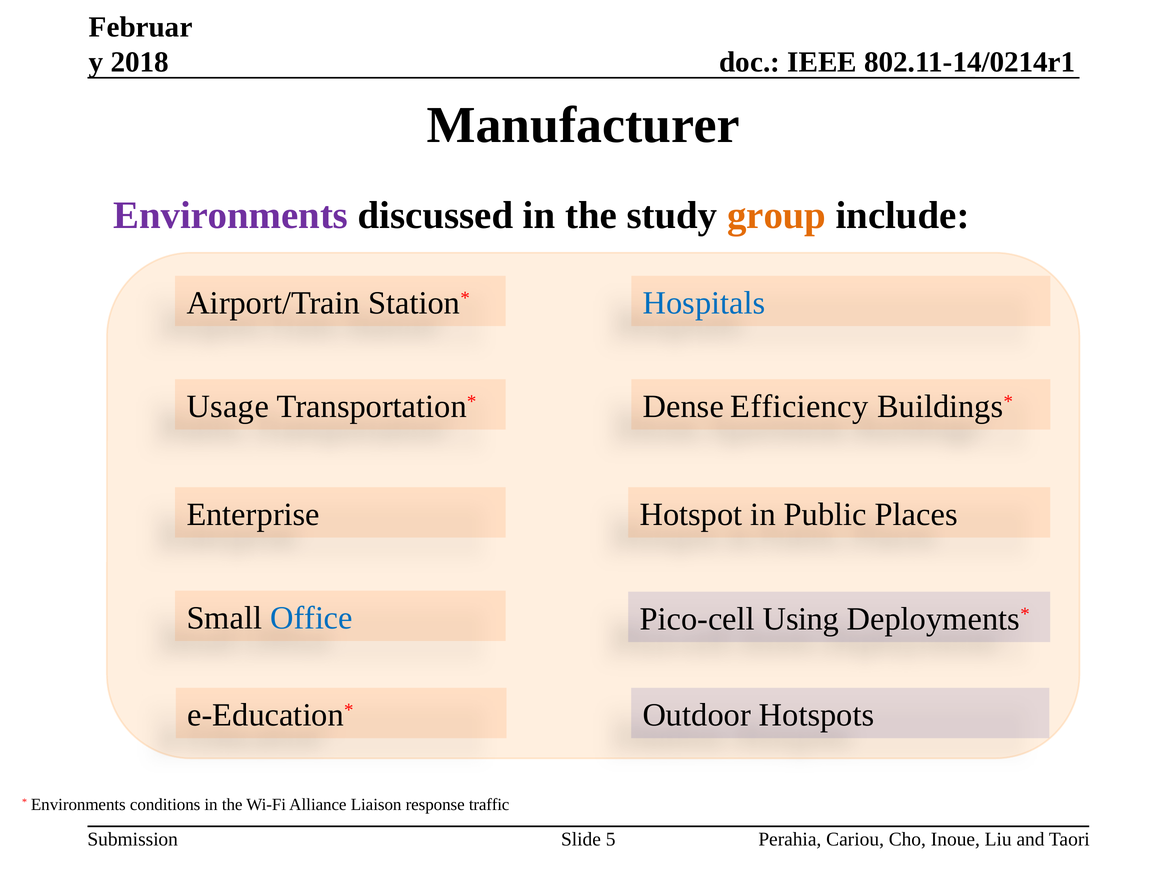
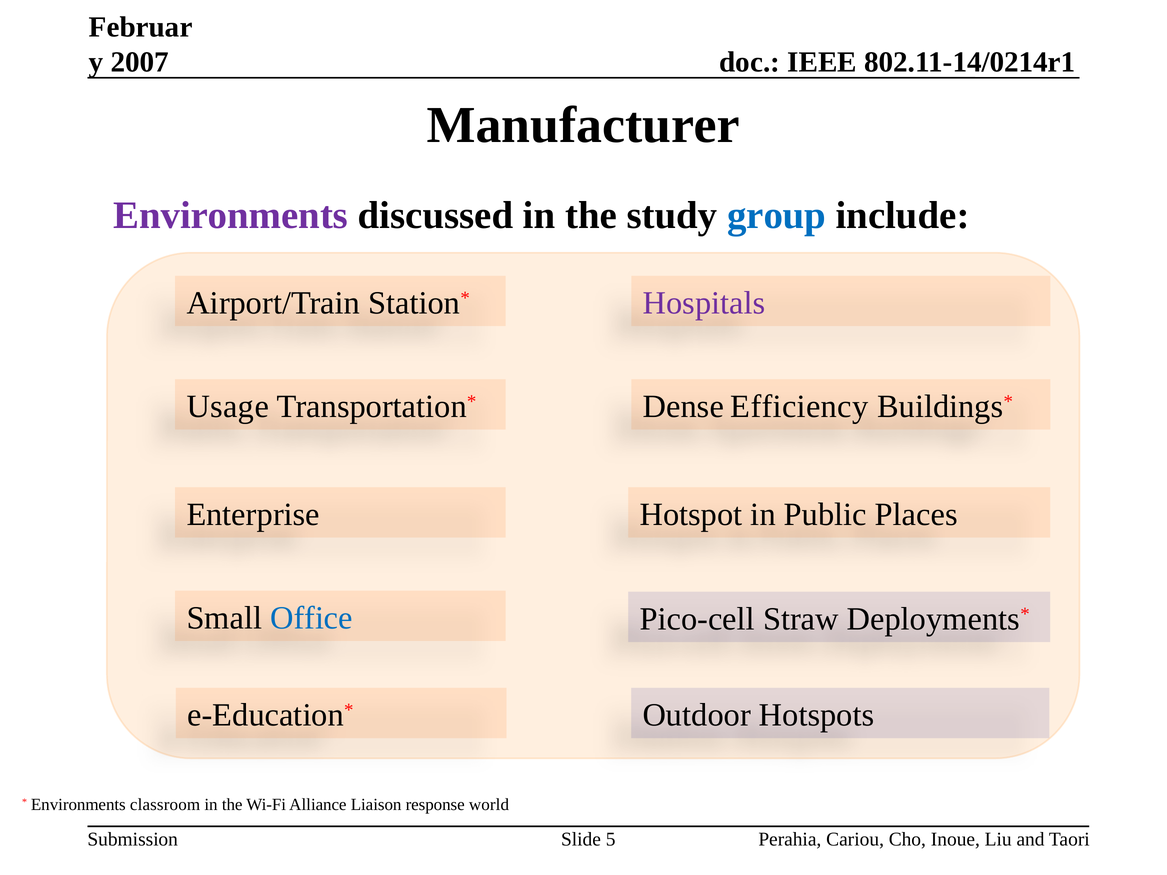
2018: 2018 -> 2007
group colour: orange -> blue
Hospitals colour: blue -> purple
Using: Using -> Straw
conditions: conditions -> classroom
traffic: traffic -> world
